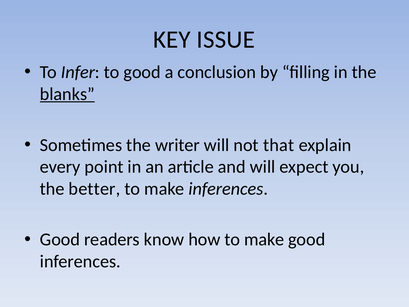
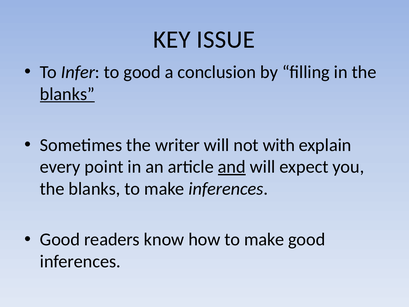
that: that -> with
and underline: none -> present
better at (94, 189): better -> blanks
